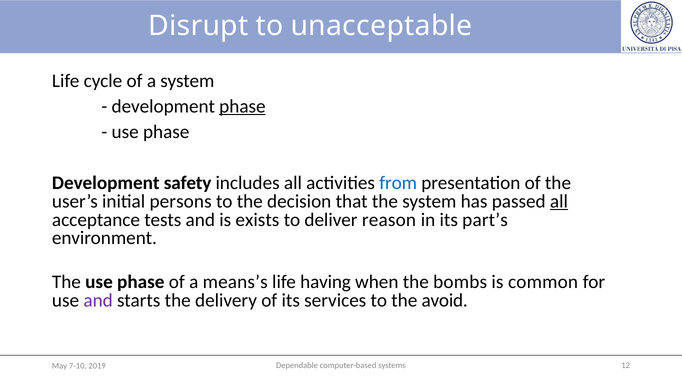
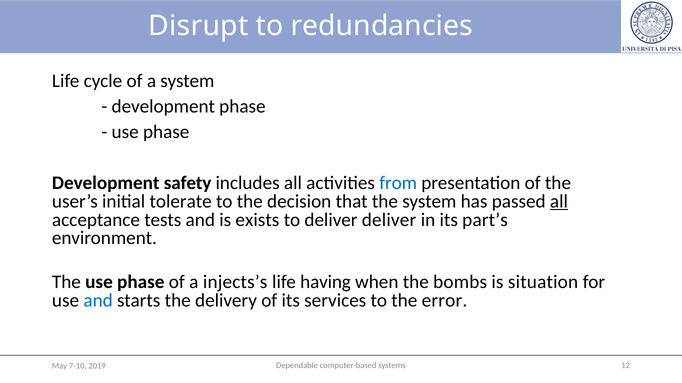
unacceptable: unacceptable -> redundancies
phase at (242, 107) underline: present -> none
persons: persons -> tolerate
deliver reason: reason -> deliver
means’s: means’s -> injects’s
common: common -> situation
and at (98, 301) colour: purple -> blue
avoid: avoid -> error
